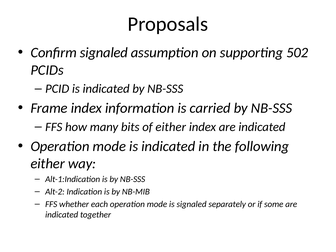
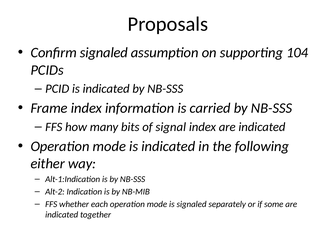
502: 502 -> 104
of either: either -> signal
